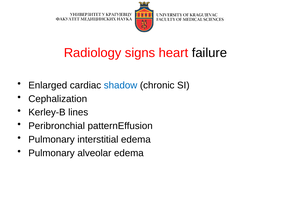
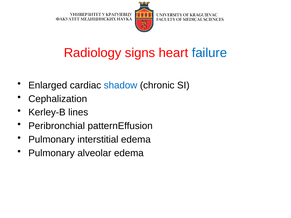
failure colour: black -> blue
